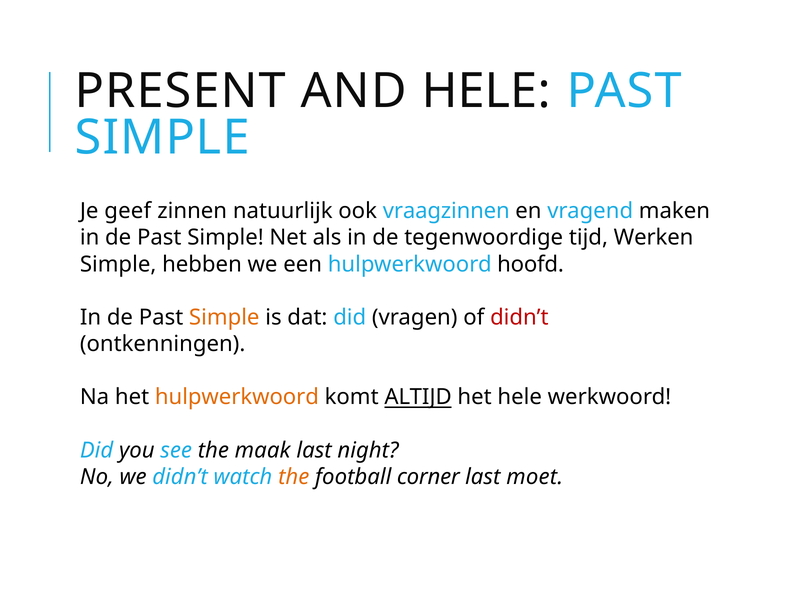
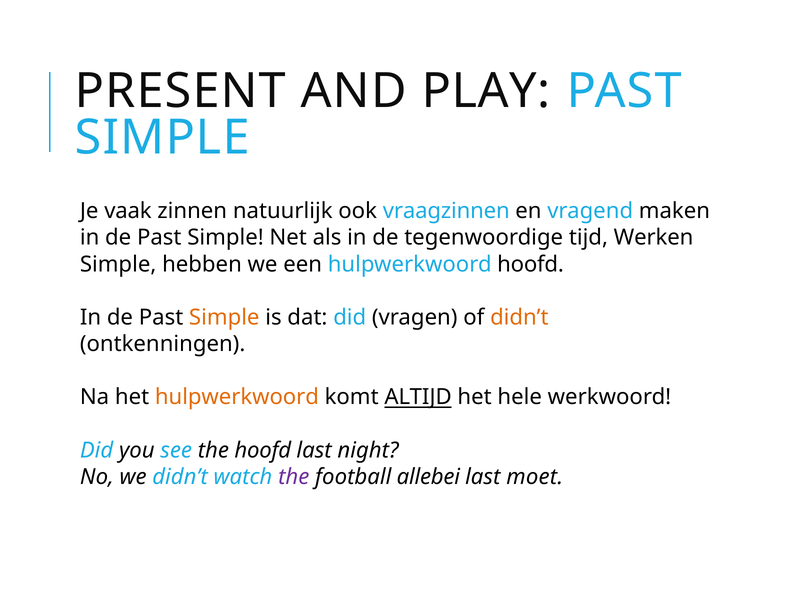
AND HELE: HELE -> PLAY
geef: geef -> vaak
didn’t at (519, 317) colour: red -> orange
the maak: maak -> hoofd
the at (294, 477) colour: orange -> purple
corner: corner -> allebei
